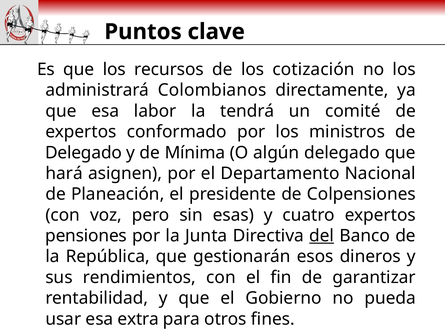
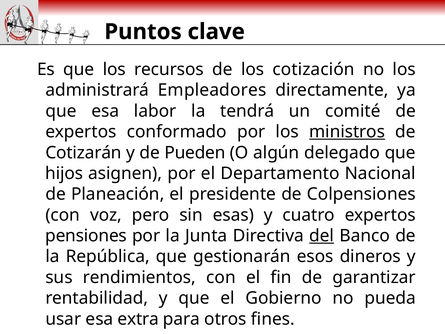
Colombianos: Colombianos -> Empleadores
ministros underline: none -> present
Delegado at (84, 153): Delegado -> Cotizarán
Mínima: Mínima -> Pueden
hará: hará -> hijos
